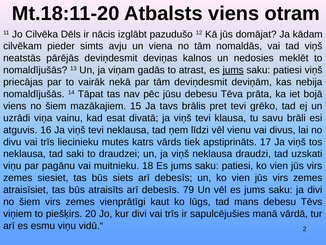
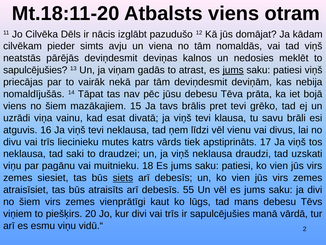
nomaldījušās at (35, 70): nomaldījušās -> sapulcējušies
siets underline: none -> present
79: 79 -> 55
